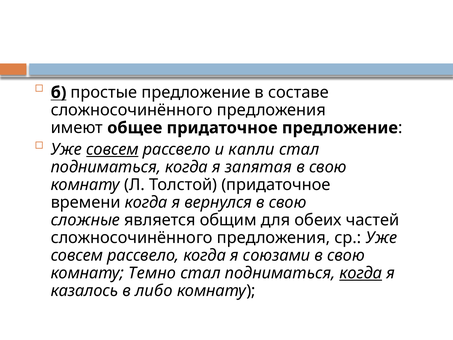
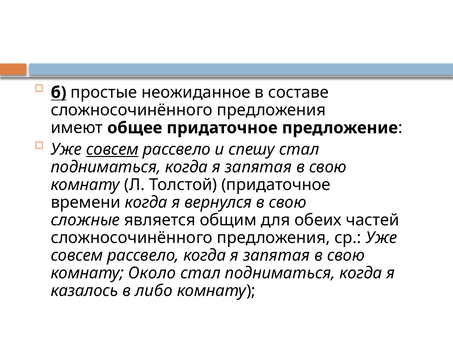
простые предложение: предложение -> неожиданное
капли: капли -> спешу
рассвело когда я союзами: союзами -> запятая
Темно: Темно -> Около
когда at (361, 273) underline: present -> none
